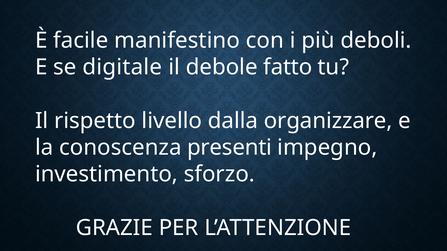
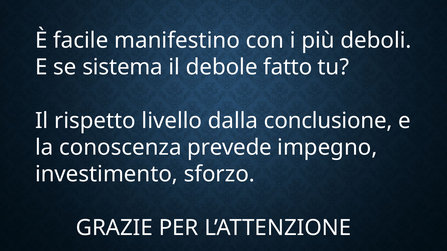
digitale: digitale -> sistema
organizzare: organizzare -> conclusione
presenti: presenti -> prevede
